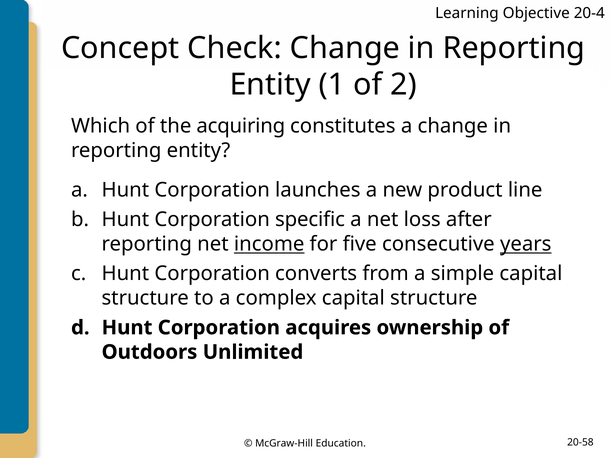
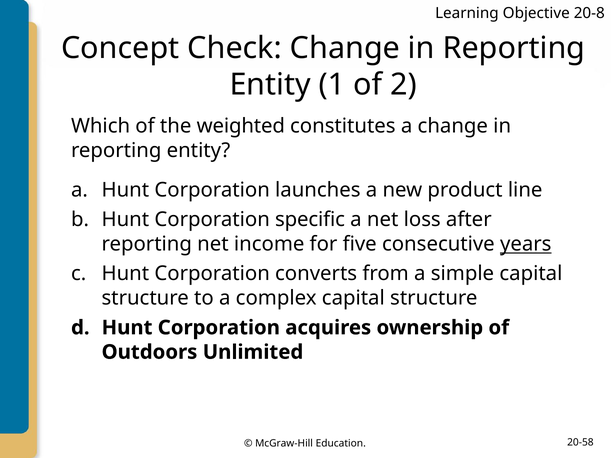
20-4: 20-4 -> 20-8
acquiring: acquiring -> weighted
income underline: present -> none
